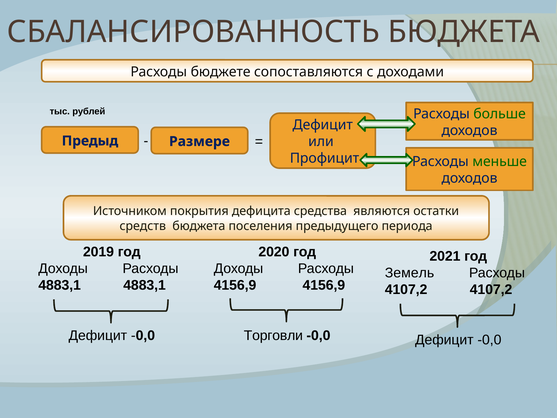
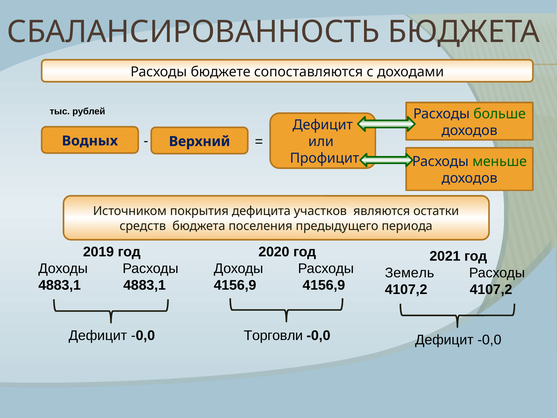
Предыд: Предыд -> Водных
Размере: Размере -> Верхний
средства: средства -> участков
